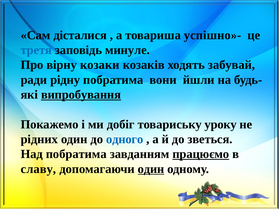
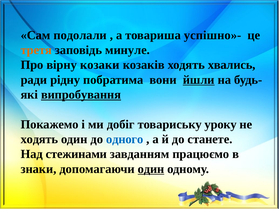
дісталися: дісталися -> подолали
третя colour: blue -> orange
забувай: забувай -> хвались
йшли underline: none -> present
рідних at (39, 139): рідних -> ходять
зветься: зветься -> станете
Над побратима: побратима -> стежинами
працюємо underline: present -> none
славу: славу -> знаки
